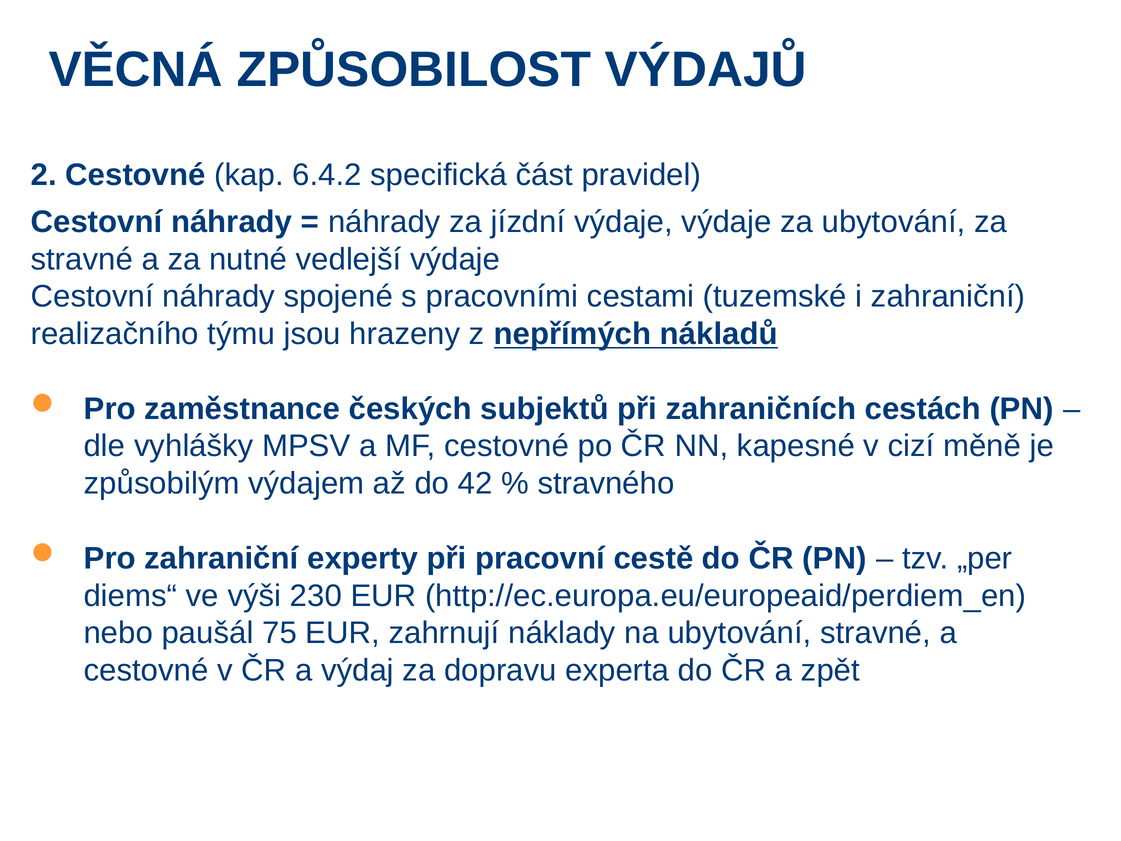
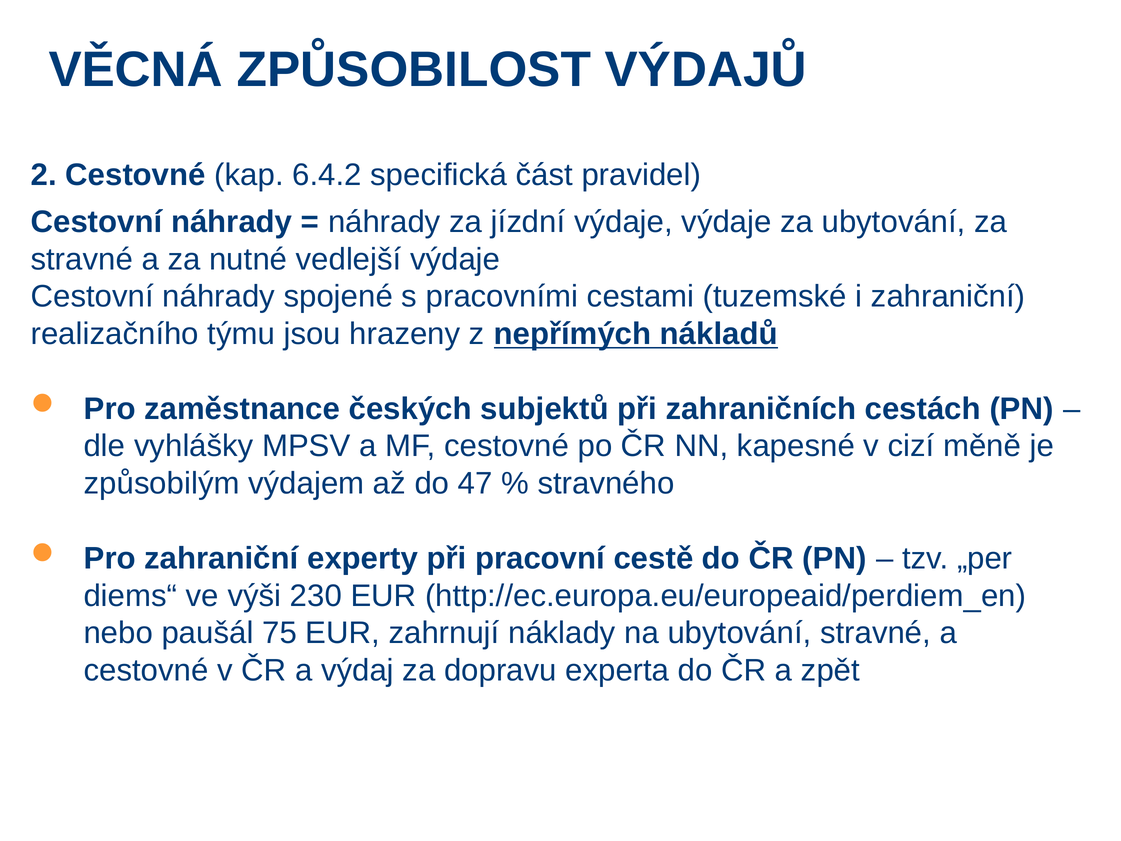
42: 42 -> 47
